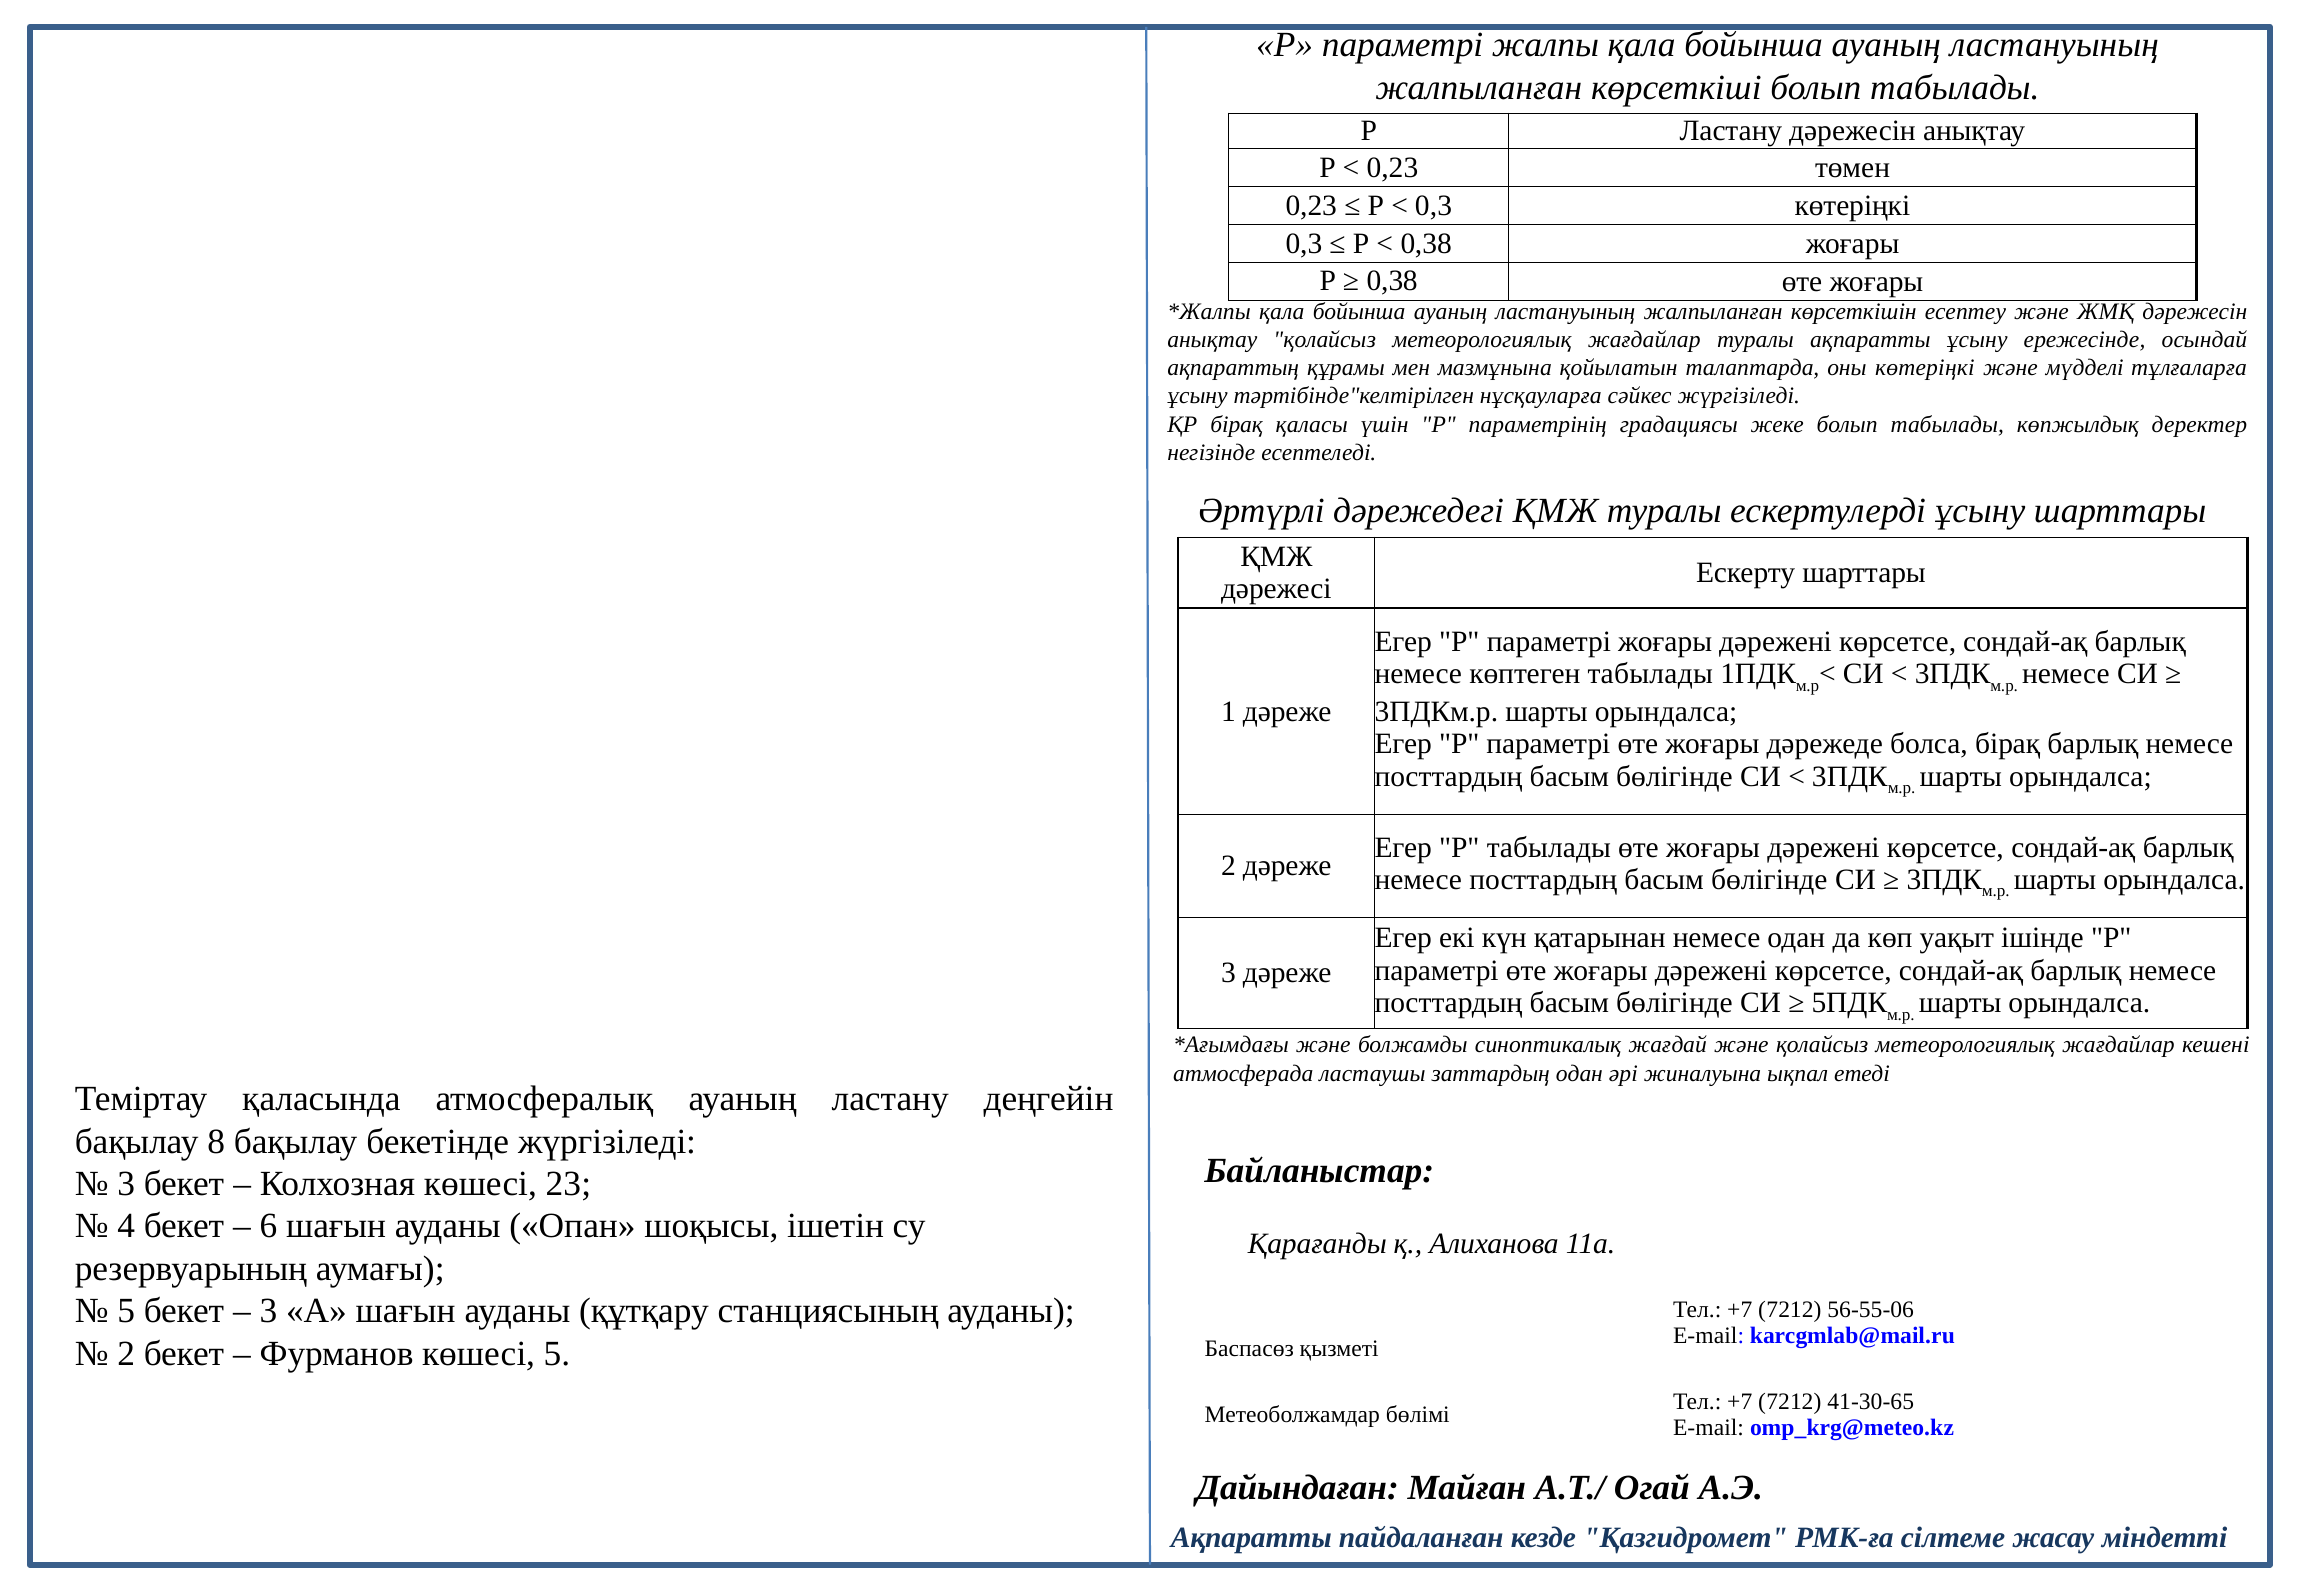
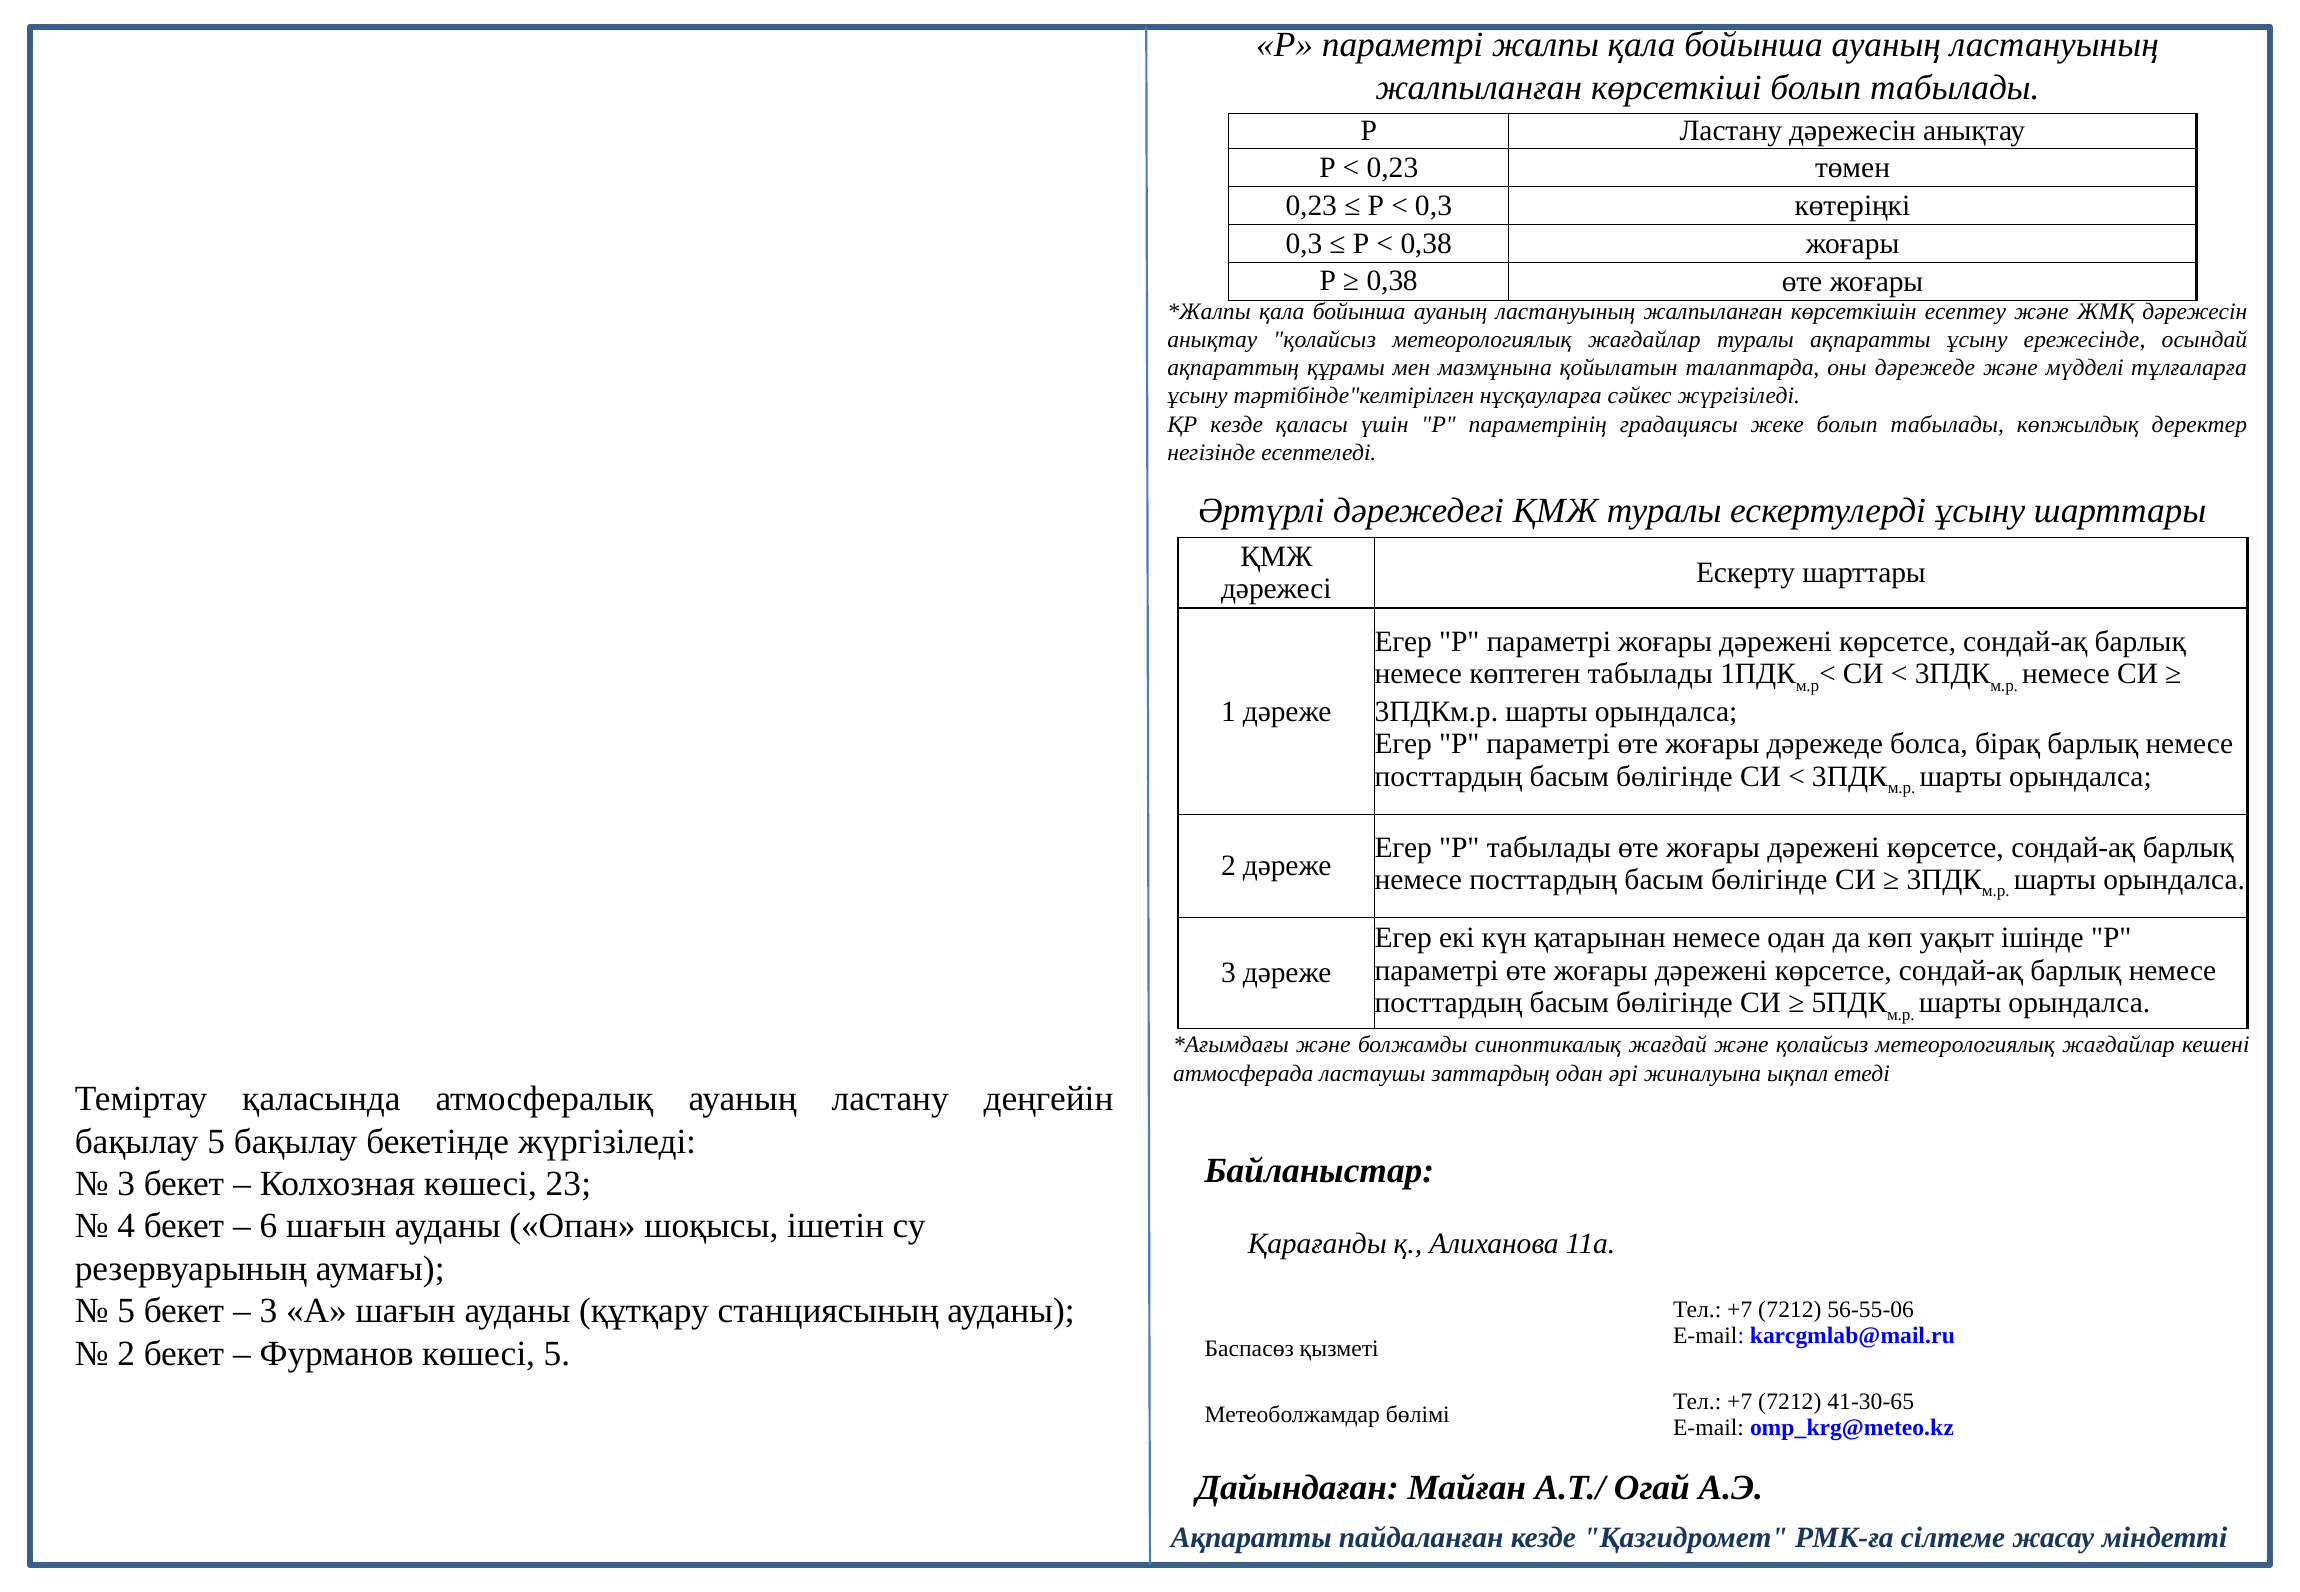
оны көтеріңкі: көтеріңкі -> дәрежеде
ҚР бірақ: бірақ -> кезде
бақылау 8: 8 -> 5
